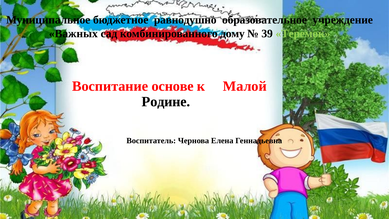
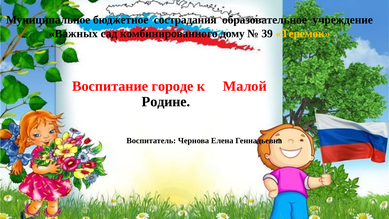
равнодушно: равнодушно -> сострадания
Теремок colour: light green -> yellow
основе: основе -> городе
